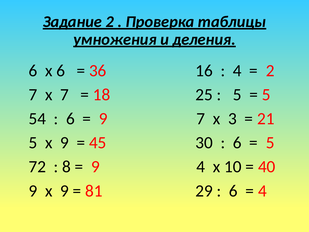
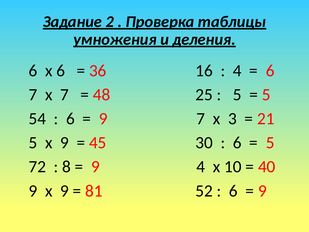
2 at (270, 71): 2 -> 6
18: 18 -> 48
29: 29 -> 52
4 at (262, 191): 4 -> 9
